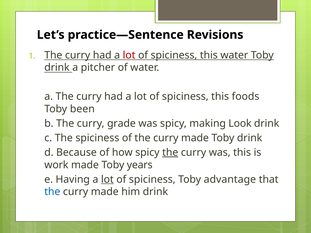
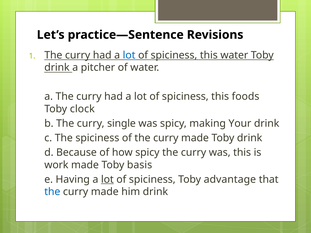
lot at (129, 55) colour: red -> blue
been: been -> clock
grade: grade -> single
Look: Look -> Your
the at (170, 153) underline: present -> none
years: years -> basis
